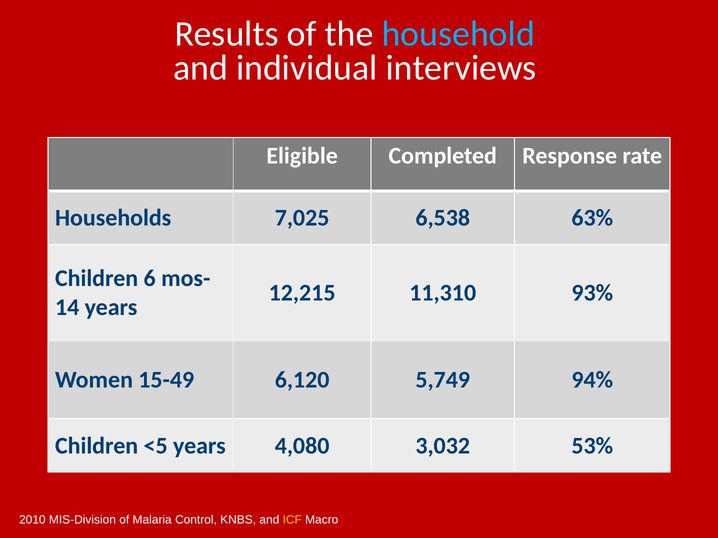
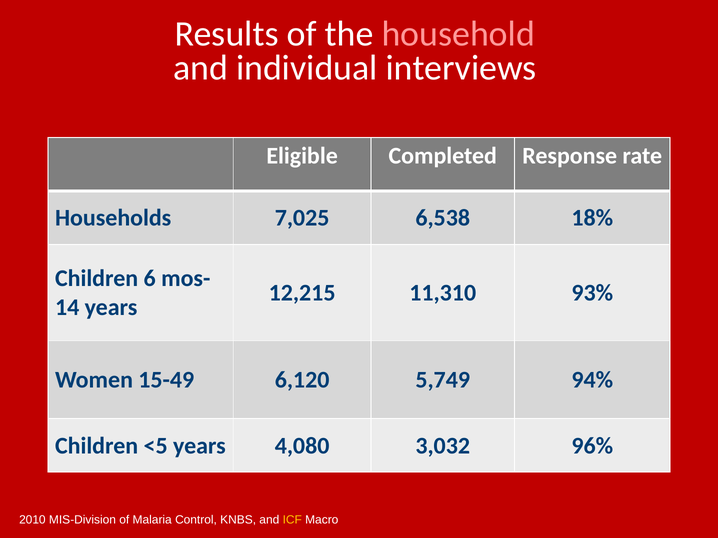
household colour: light blue -> pink
63%: 63% -> 18%
53%: 53% -> 96%
